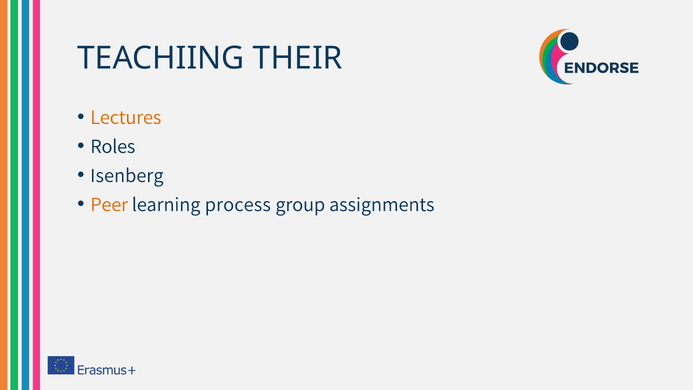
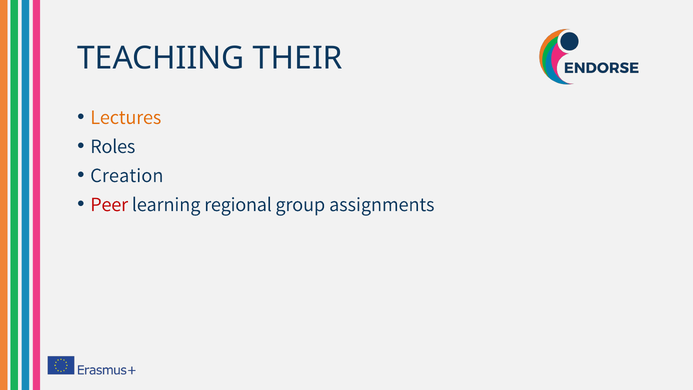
Isenberg: Isenberg -> Creation
Peer colour: orange -> red
process: process -> regional
